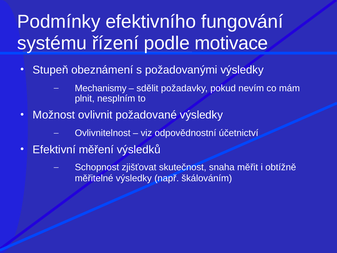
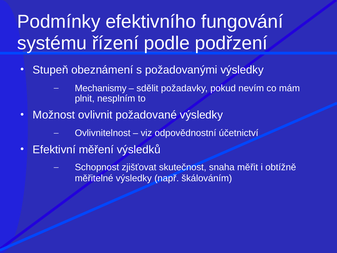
motivace: motivace -> podřzení
